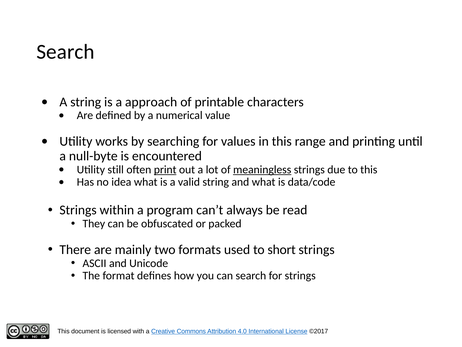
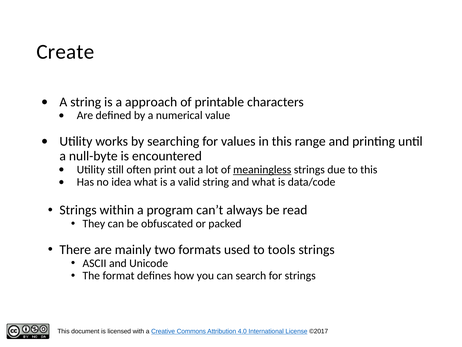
Search at (65, 52): Search -> Create
print underline: present -> none
short: short -> tools
